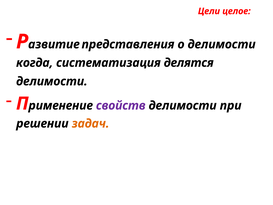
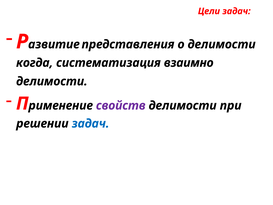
Цели целое: целое -> задач
делятся: делятся -> взаимно
задач at (91, 123) colour: orange -> blue
